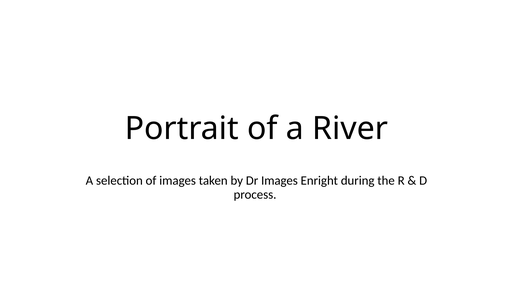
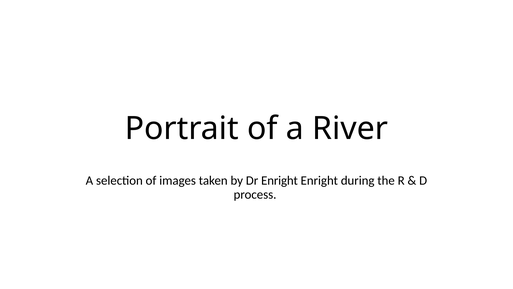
Dr Images: Images -> Enright
